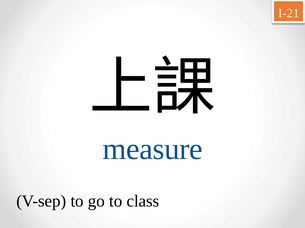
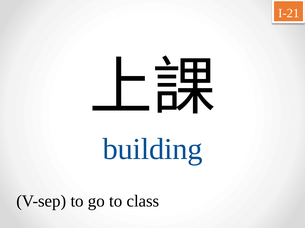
measure: measure -> building
